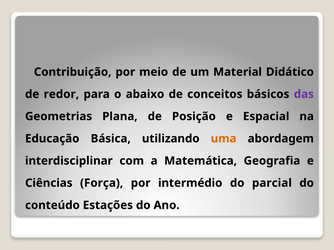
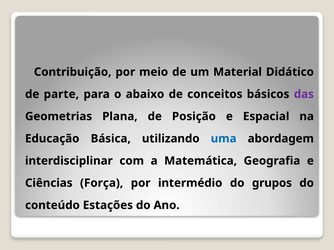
redor: redor -> parte
uma colour: orange -> blue
parcial: parcial -> grupos
